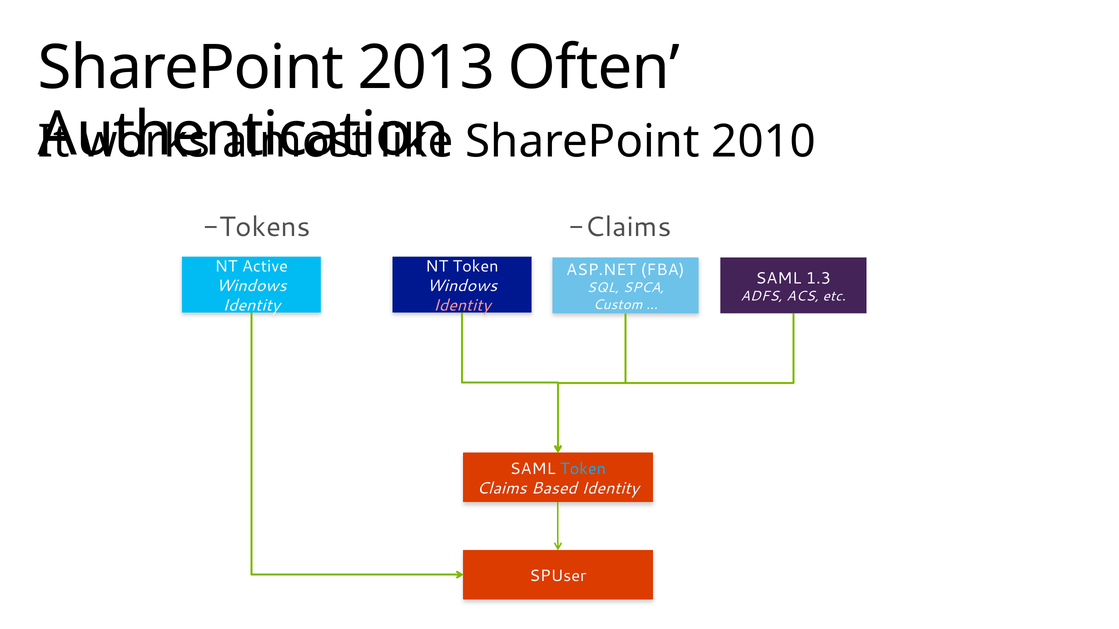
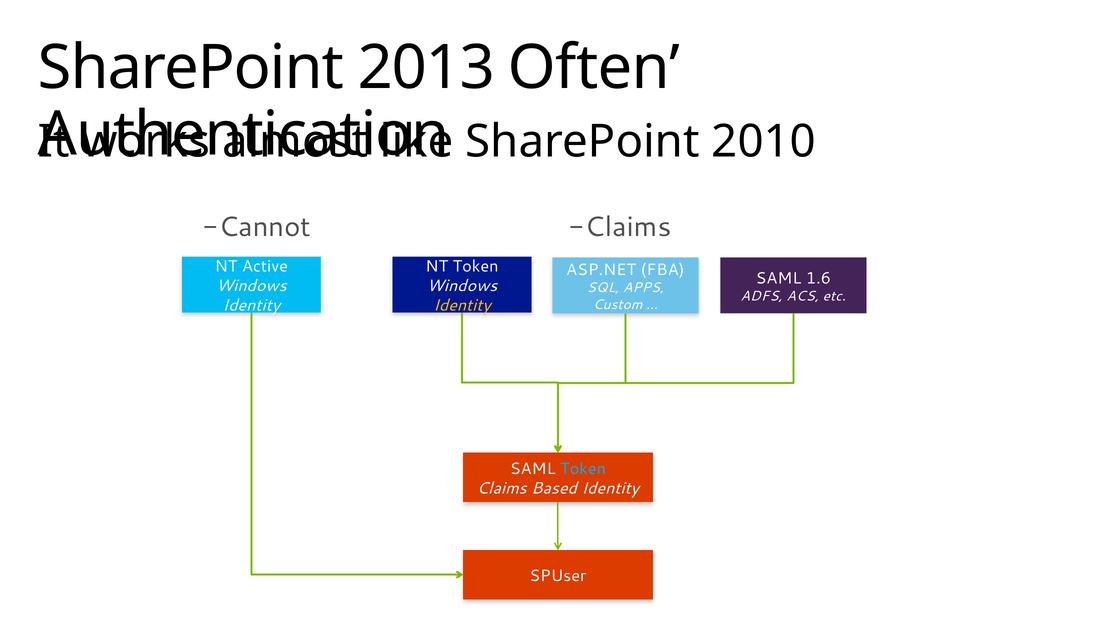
Tokens: Tokens -> Cannot
1.3: 1.3 -> 1.6
SPCA: SPCA -> APPS
Identity at (462, 306) colour: pink -> yellow
